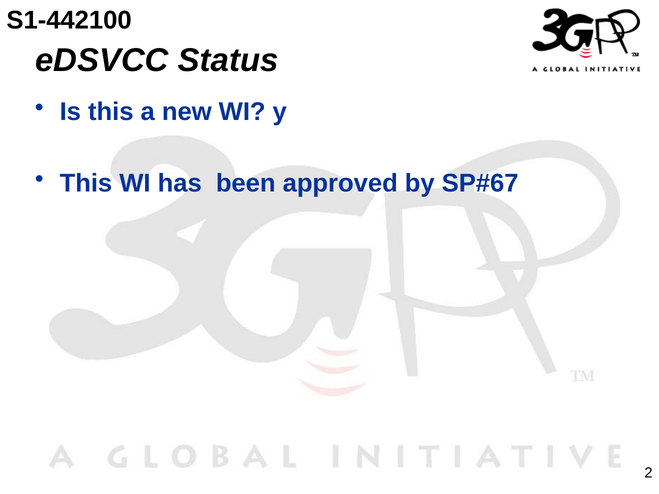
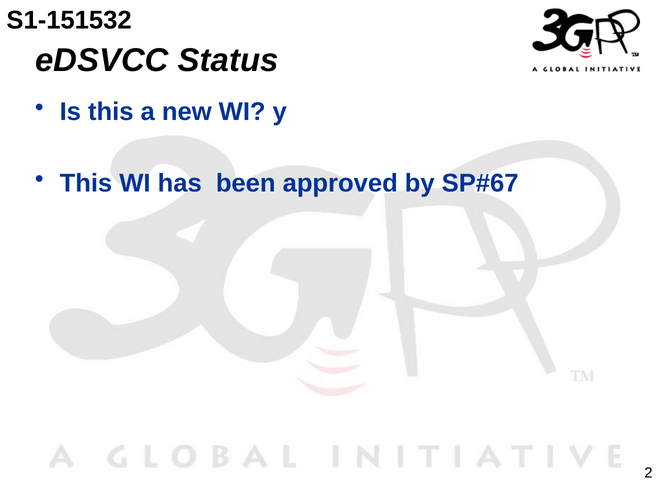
S1-442100: S1-442100 -> S1-151532
